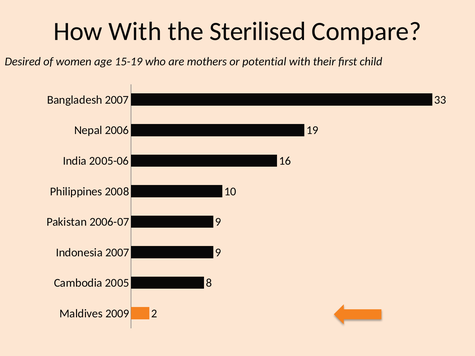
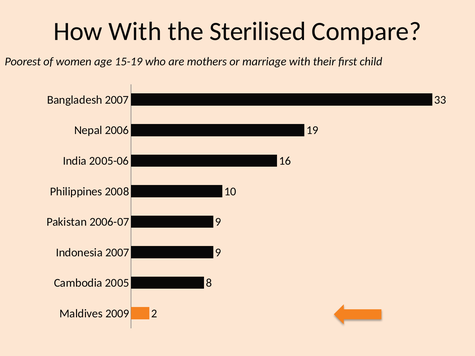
Desired: Desired -> Poorest
potential: potential -> marriage
